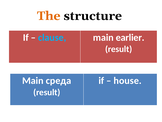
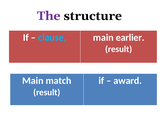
The colour: orange -> purple
среда: среда -> match
house: house -> award
